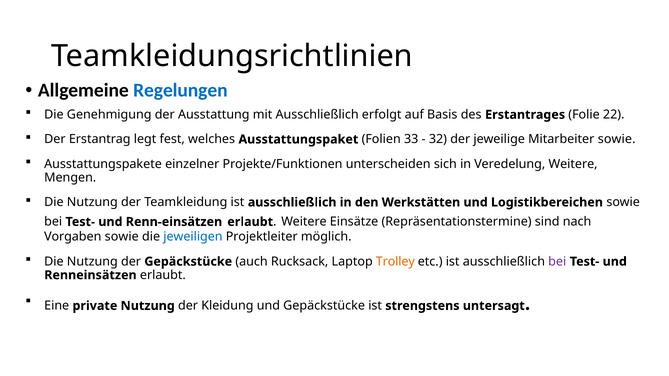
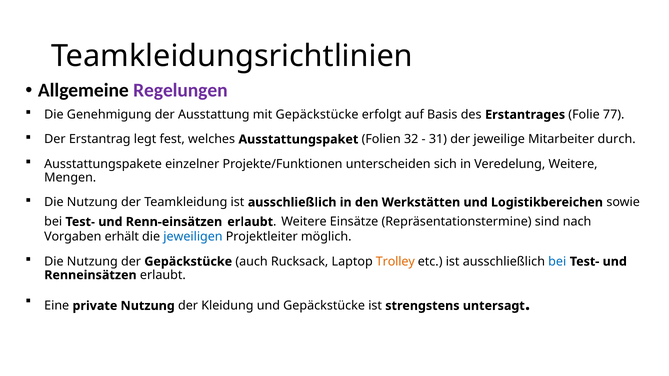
Regelungen colour: blue -> purple
mit Ausschließlich: Ausschließlich -> Gepäckstücke
22: 22 -> 77
33: 33 -> 32
32: 32 -> 31
Mitarbeiter sowie: sowie -> durch
Vorgaben sowie: sowie -> erhält
bei at (557, 262) colour: purple -> blue
